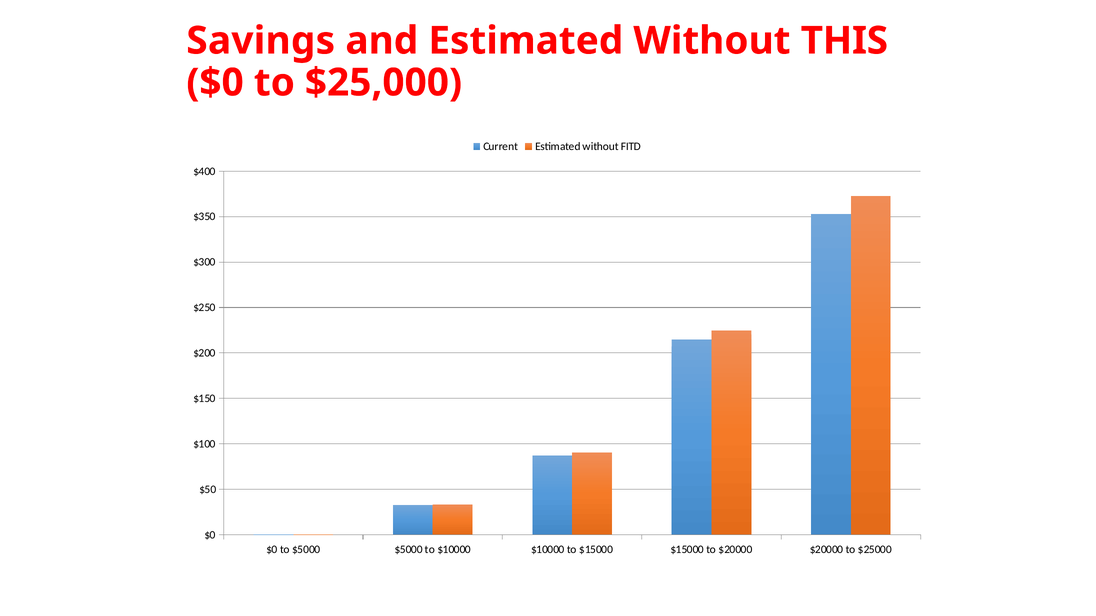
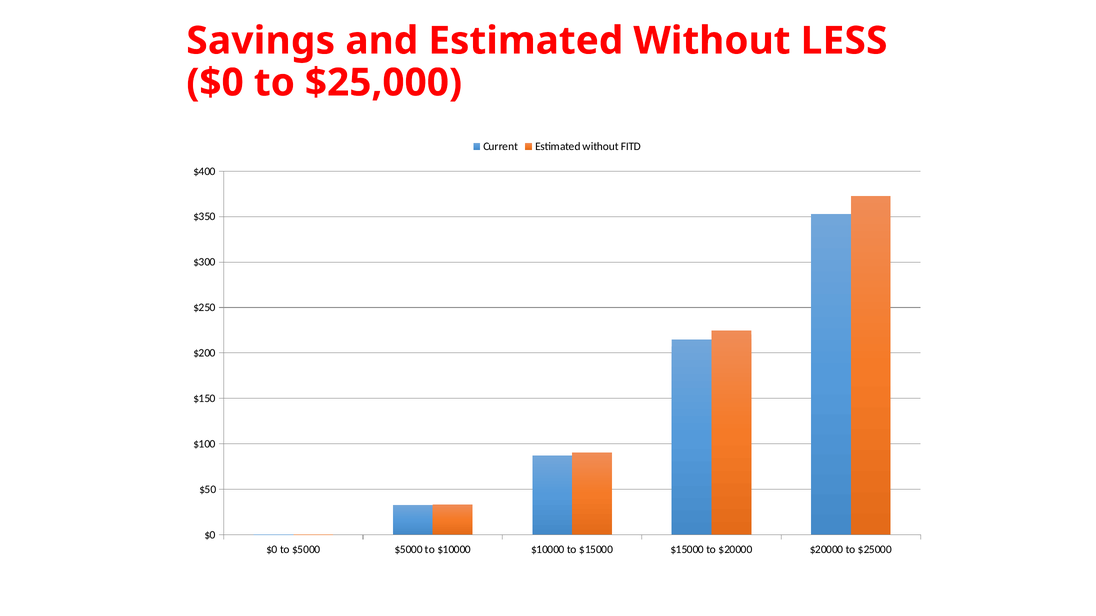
THIS: THIS -> LESS
